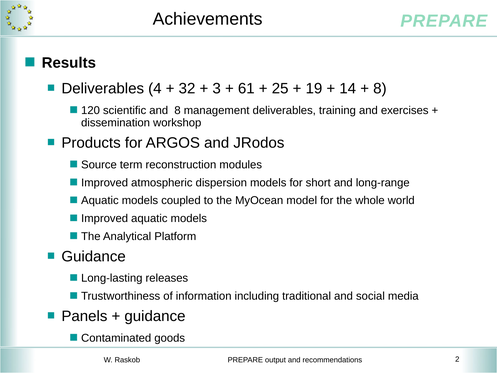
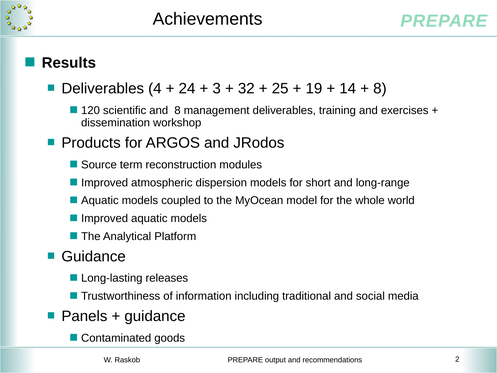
32: 32 -> 24
61: 61 -> 32
